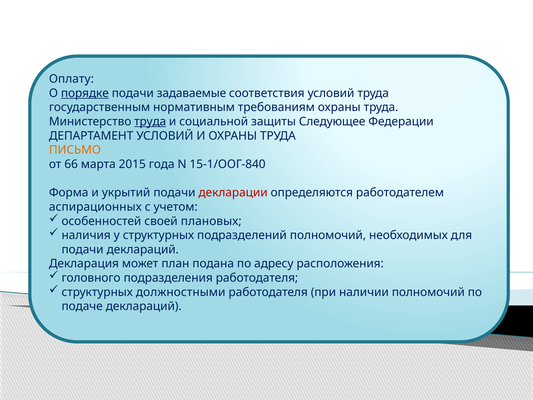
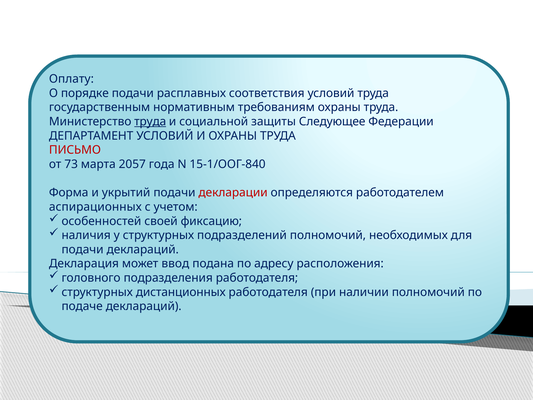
порядке underline: present -> none
задаваемые: задаваемые -> расплавных
ПИСЬМО colour: orange -> red
66: 66 -> 73
2015: 2015 -> 2057
плановых: плановых -> фиксацию
план: план -> ввод
должностными: должностными -> дистанционных
